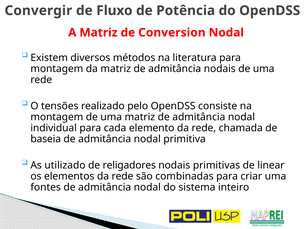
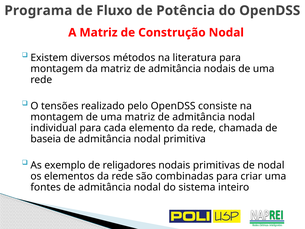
Convergir: Convergir -> Programa
Conversion: Conversion -> Construção
utilizado: utilizado -> exemplo
de linear: linear -> nodal
